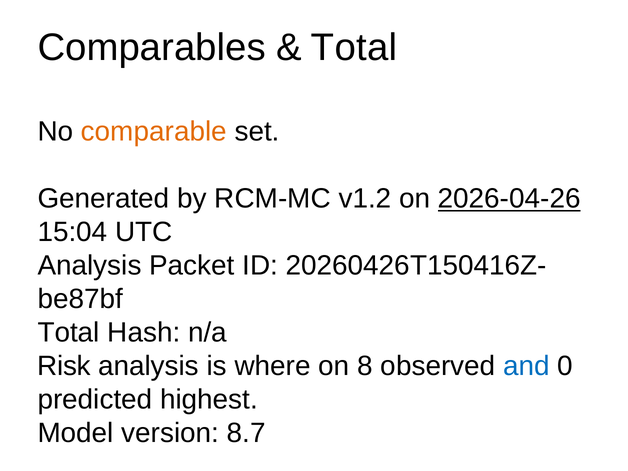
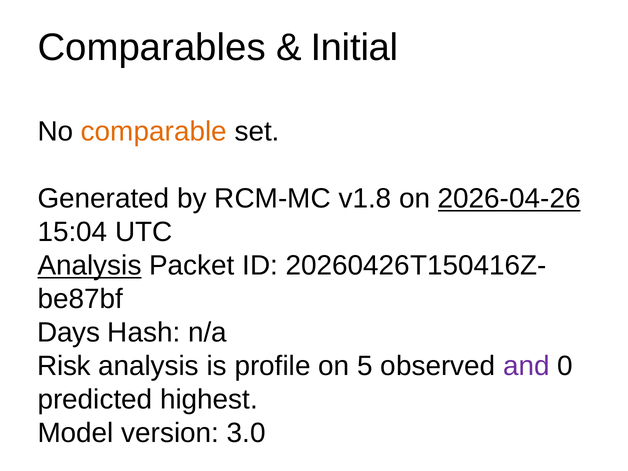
Total at (354, 48): Total -> Initial
v1.2: v1.2 -> v1.8
Analysis at (90, 266) underline: none -> present
Total at (69, 333): Total -> Days
where: where -> profile
8: 8 -> 5
and colour: blue -> purple
8.7: 8.7 -> 3.0
